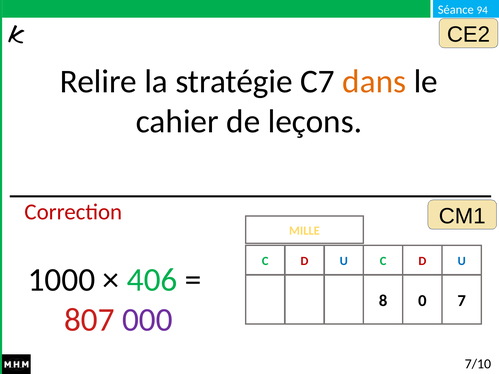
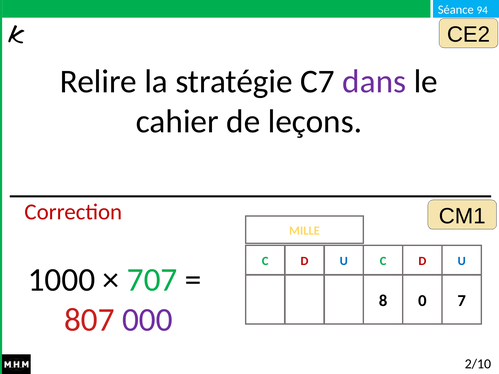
dans colour: orange -> purple
406: 406 -> 707
7/10: 7/10 -> 2/10
